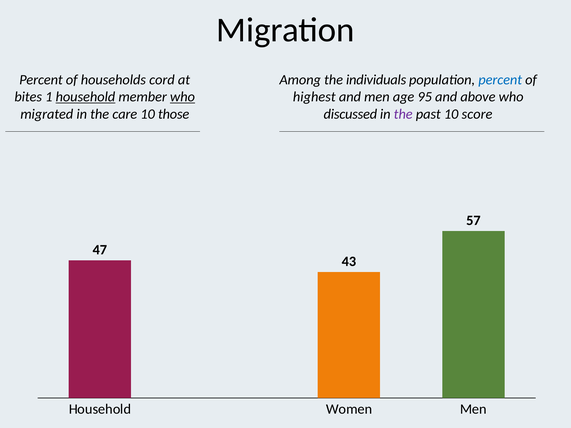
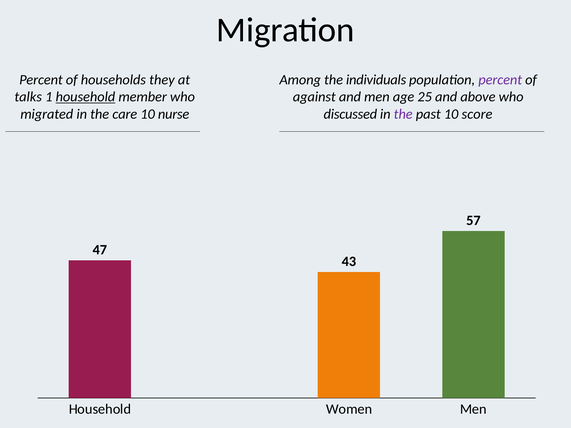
cord: cord -> they
percent at (500, 80) colour: blue -> purple
bites: bites -> talks
who at (182, 97) underline: present -> none
highest: highest -> against
95: 95 -> 25
those: those -> nurse
